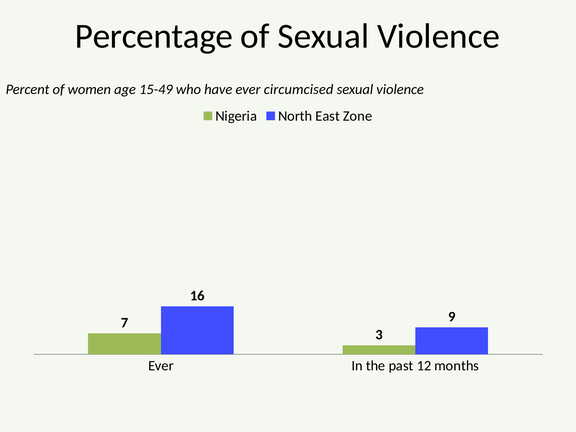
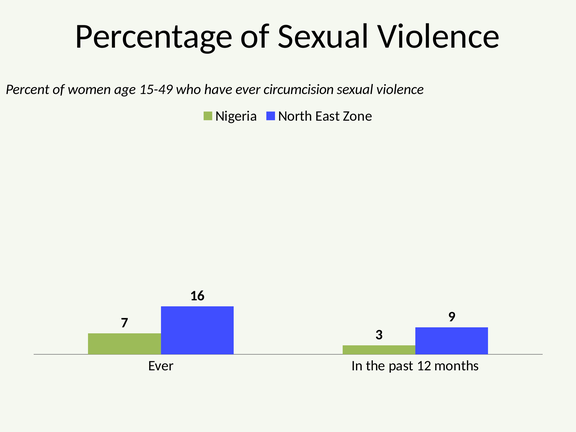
circumcised: circumcised -> circumcision
